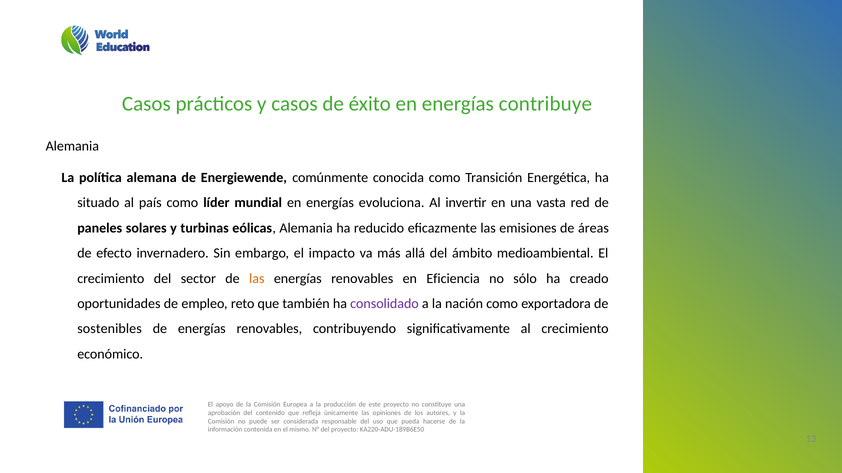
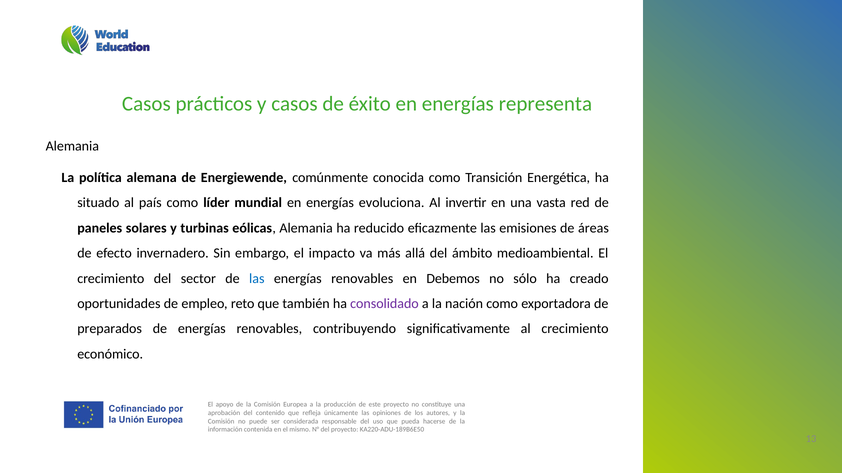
contribuye: contribuye -> representa
las at (257, 279) colour: orange -> blue
Eficiencia: Eficiencia -> Debemos
sostenibles: sostenibles -> preparados
